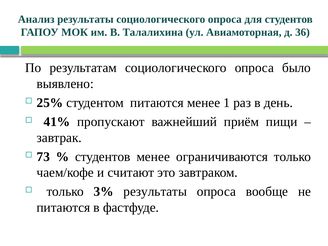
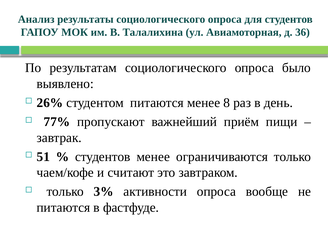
25%: 25% -> 26%
1: 1 -> 8
41%: 41% -> 77%
73: 73 -> 51
3% результаты: результаты -> активности
